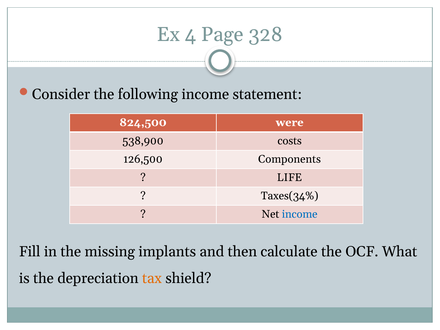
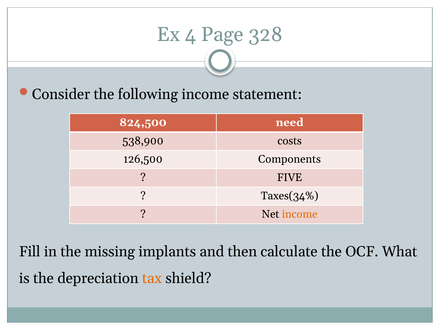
were: were -> need
LIFE: LIFE -> FIVE
income at (300, 214) colour: blue -> orange
